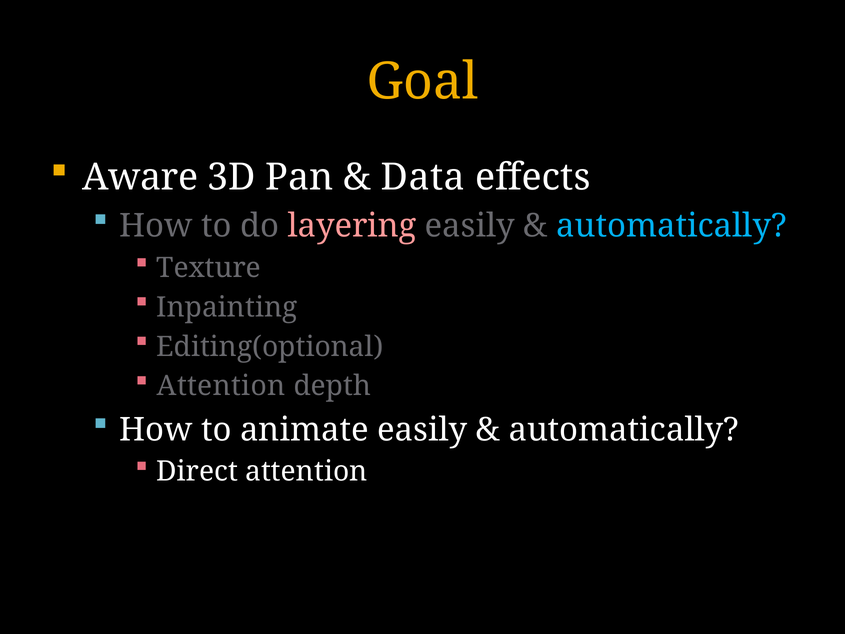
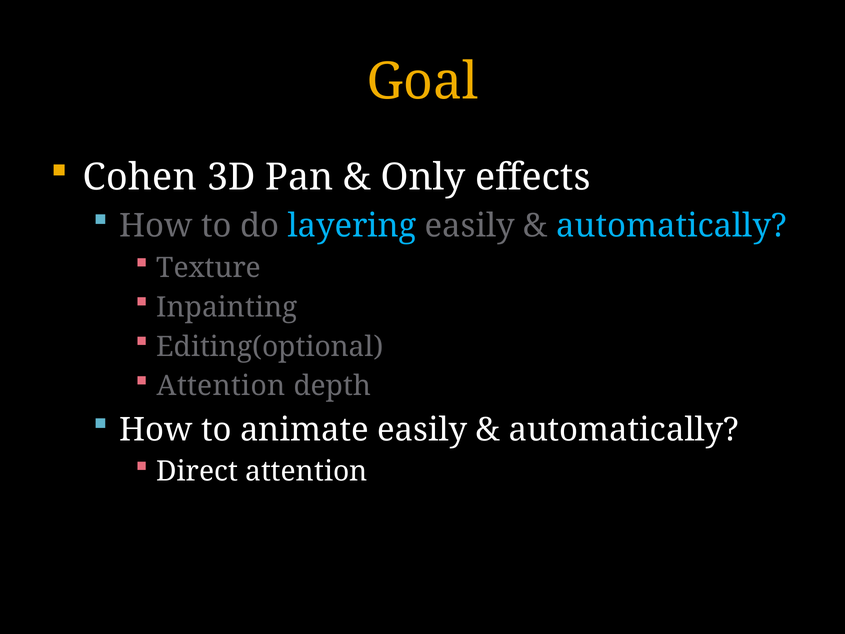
Aware: Aware -> Cohen
Data: Data -> Only
layering colour: pink -> light blue
